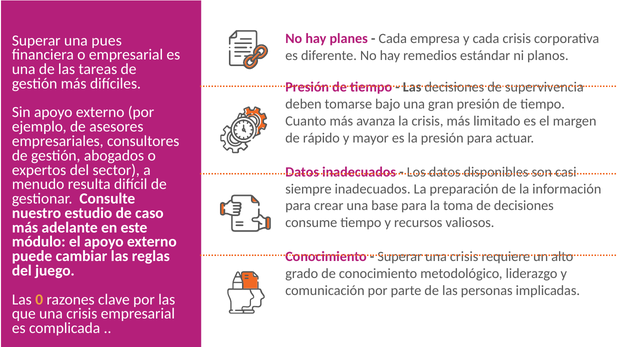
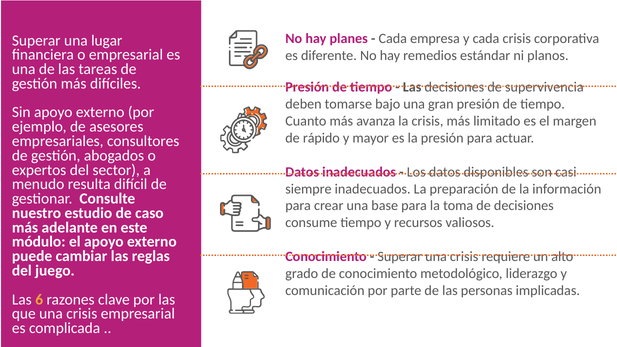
pues: pues -> lugar
0: 0 -> 6
